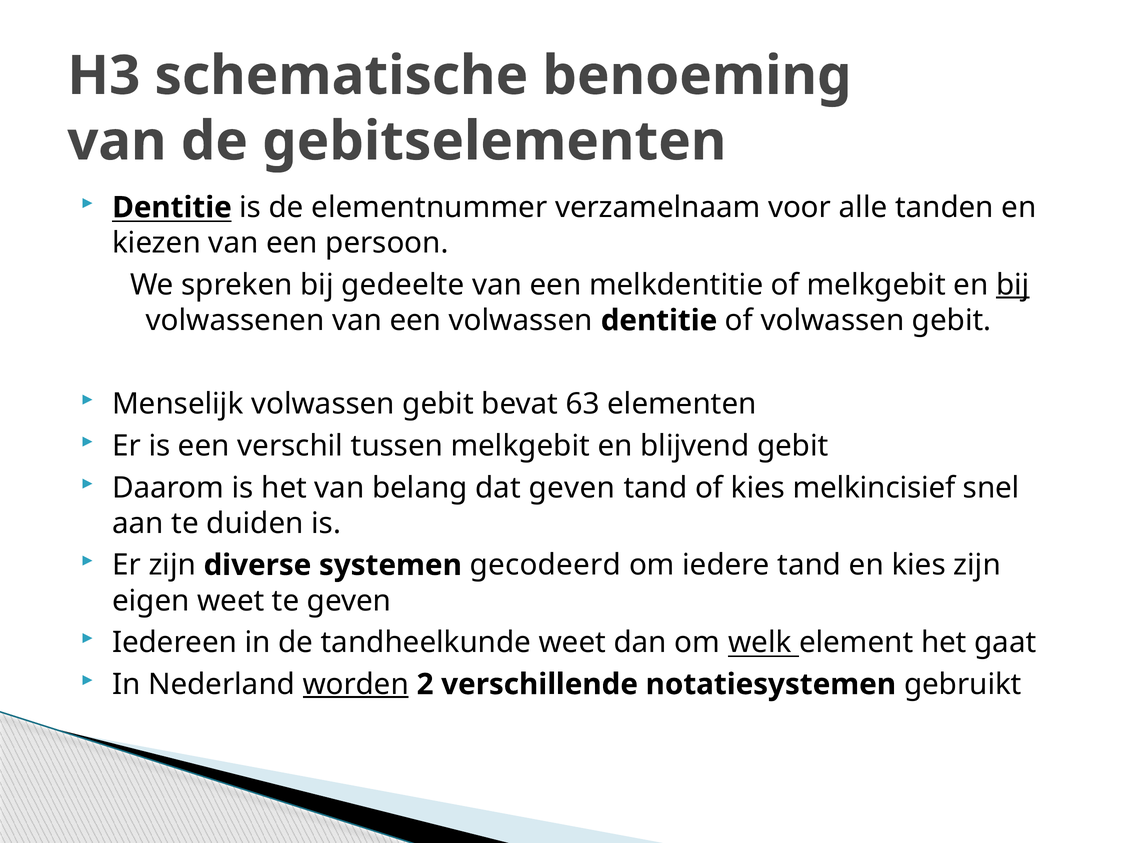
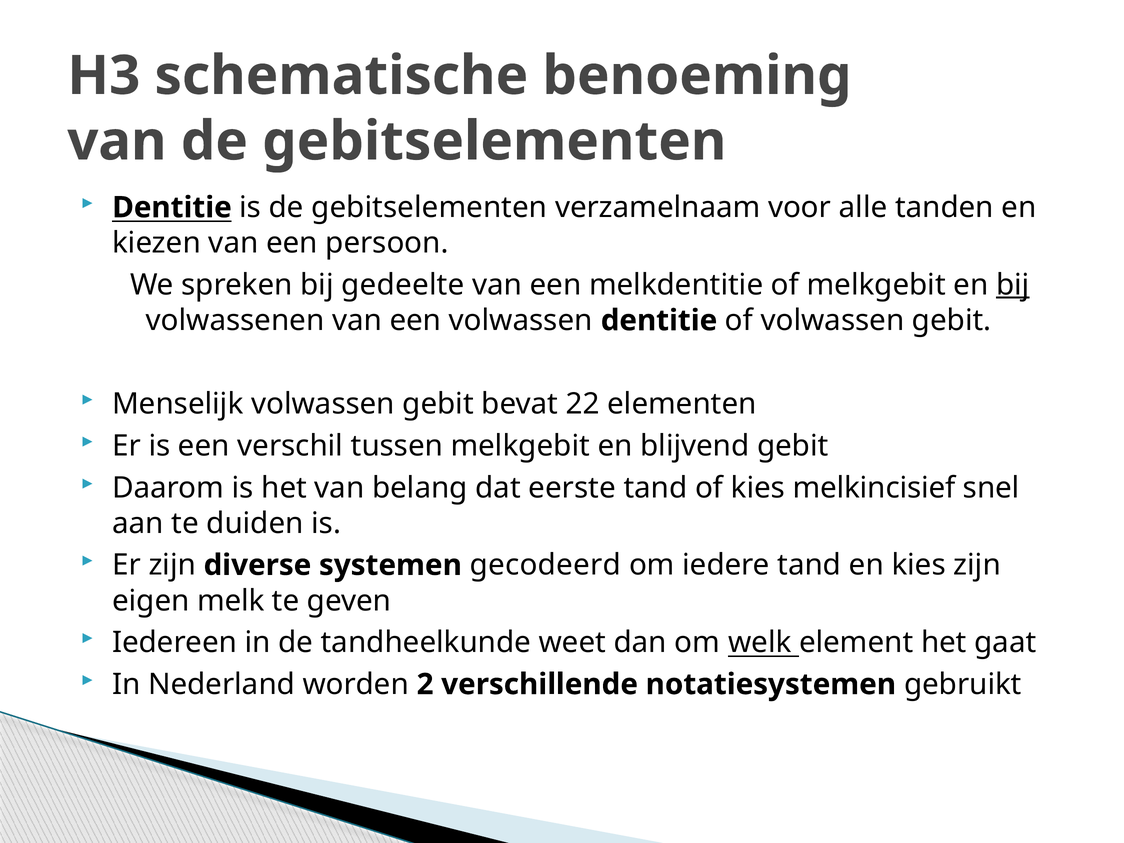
is de elementnummer: elementnummer -> gebitselementen
63: 63 -> 22
dat geven: geven -> eerste
eigen weet: weet -> melk
worden underline: present -> none
